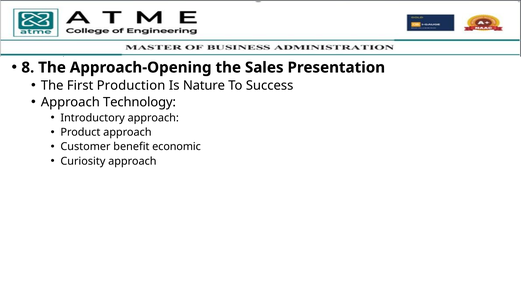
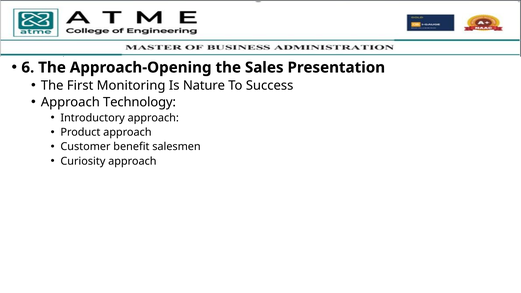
8: 8 -> 6
Production: Production -> Monitoring
economic: economic -> salesmen
